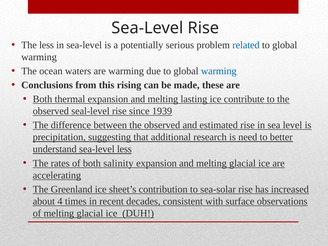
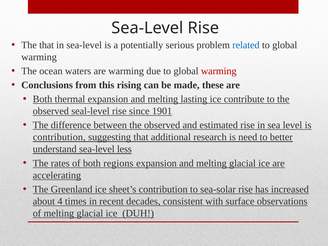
The less: less -> that
warming at (219, 71) colour: blue -> red
1939: 1939 -> 1901
precipitation at (59, 137): precipitation -> contribution
salinity: salinity -> regions
